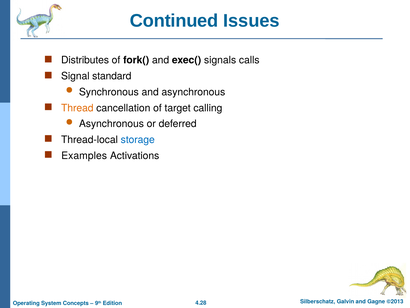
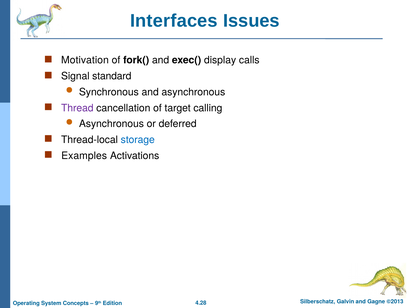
Continued: Continued -> Interfaces
Distributes: Distributes -> Motivation
signals: signals -> display
Thread colour: orange -> purple
